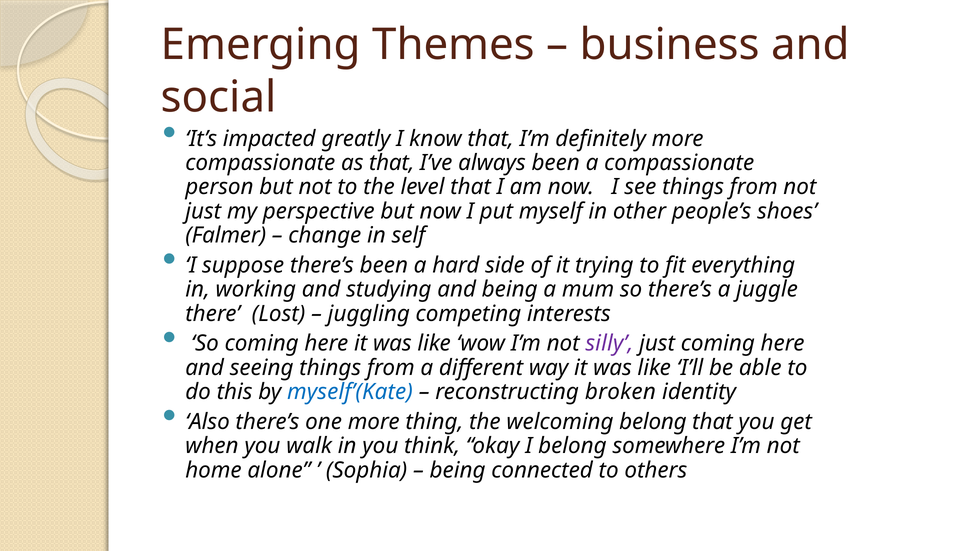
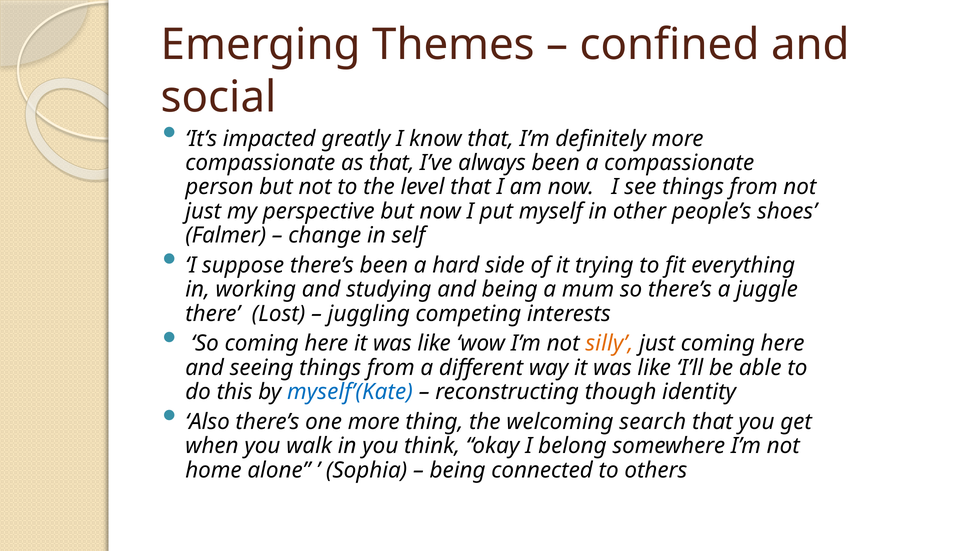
business: business -> confined
silly colour: purple -> orange
broken: broken -> though
welcoming belong: belong -> search
